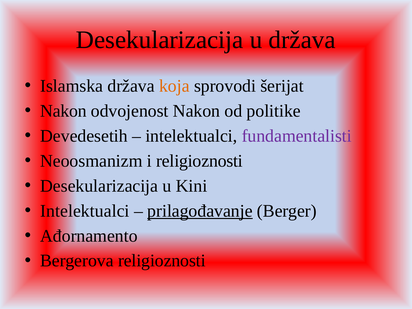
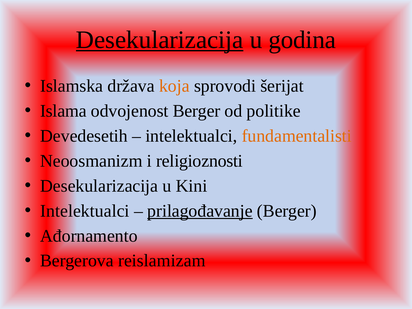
Desekularizacija at (160, 40) underline: none -> present
u država: država -> godina
Nakon at (63, 111): Nakon -> Islama
odvojenost Nakon: Nakon -> Berger
fundamentalisti colour: purple -> orange
Bergerova religioznosti: religioznosti -> reislamizam
